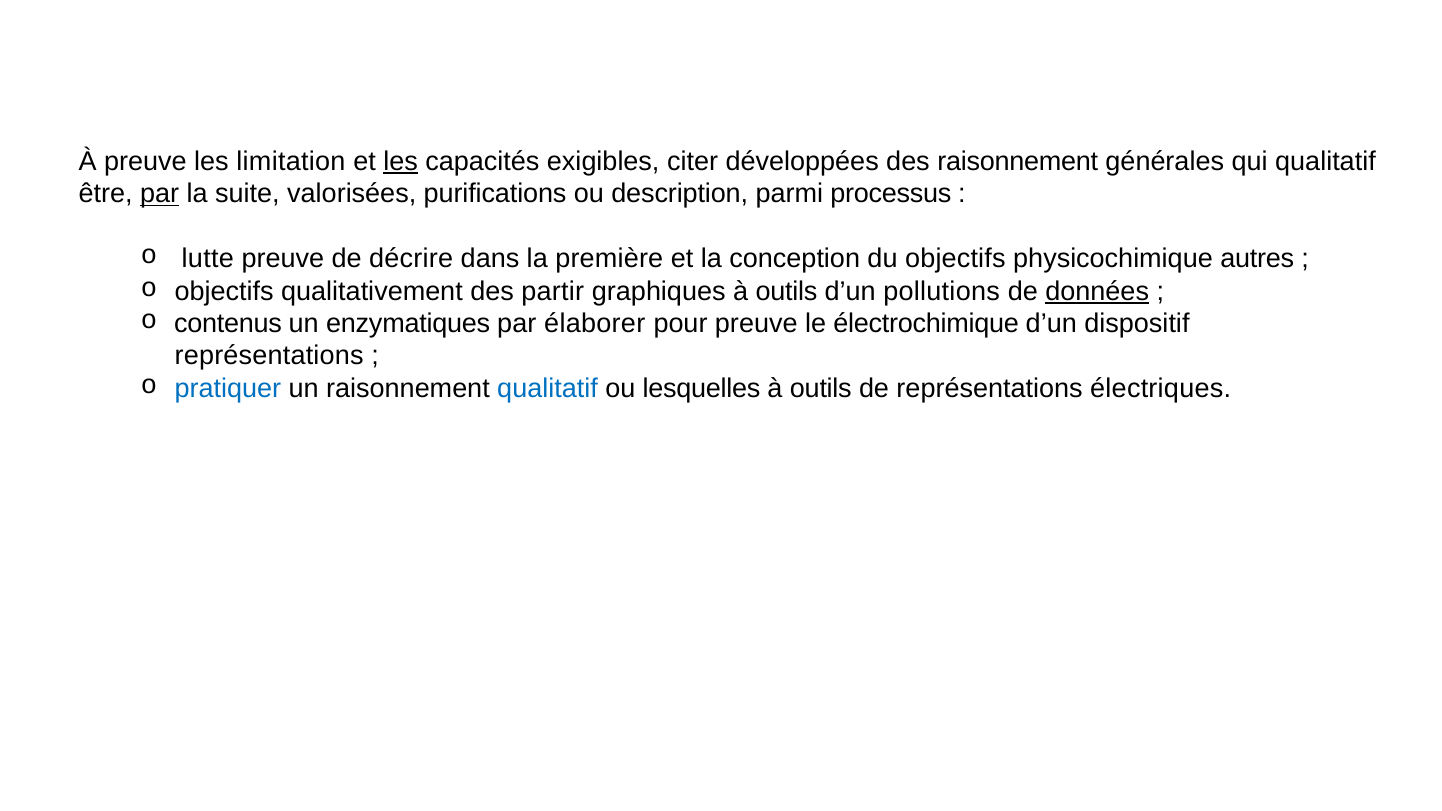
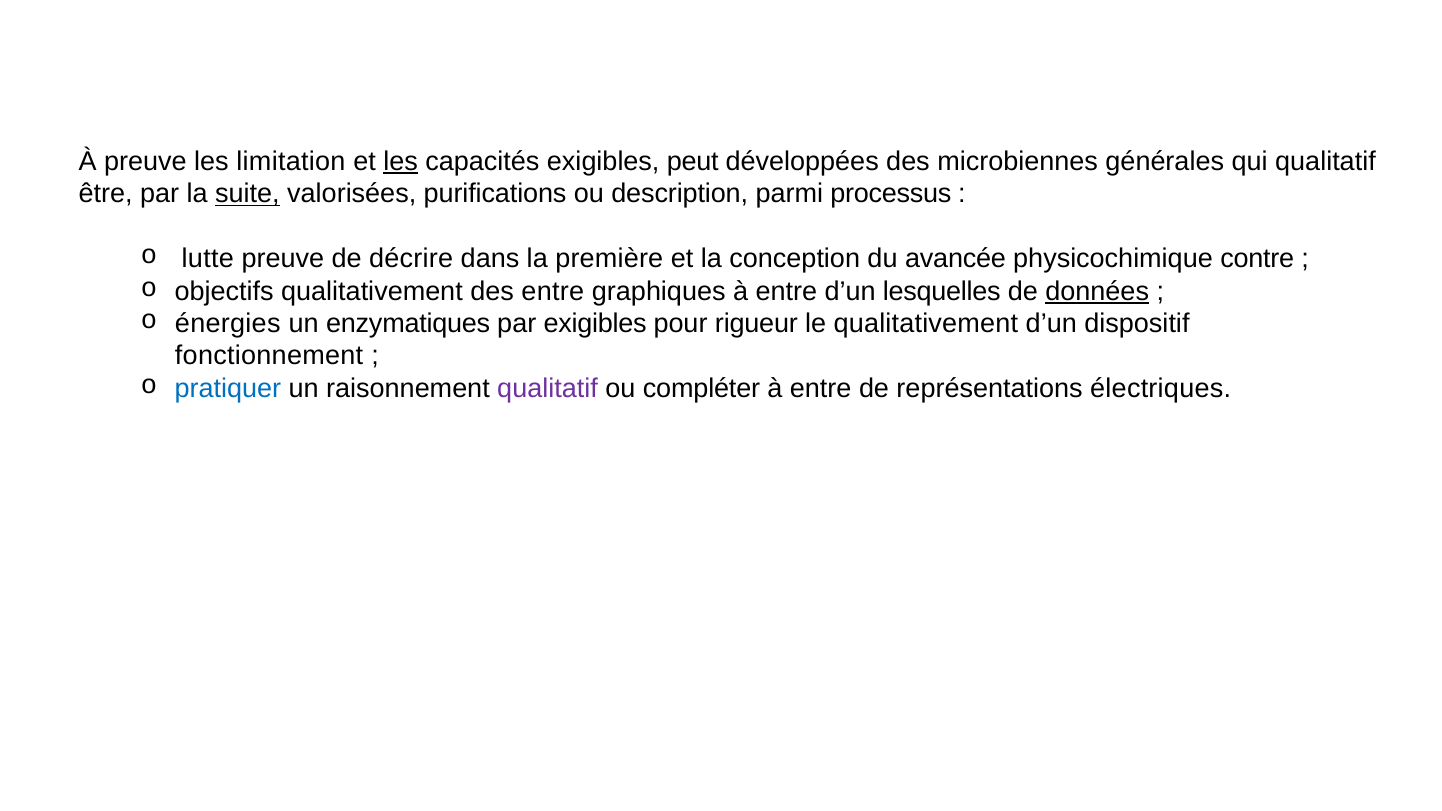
citer: citer -> peut
des raisonnement: raisonnement -> microbiennes
par at (160, 194) underline: present -> none
suite underline: none -> present
du objectifs: objectifs -> avancée
autres: autres -> contre
des partir: partir -> entre
graphiques à outils: outils -> entre
pollutions: pollutions -> lesquelles
contenus: contenus -> énergies
par élaborer: élaborer -> exigibles
pour preuve: preuve -> rigueur
le électrochimique: électrochimique -> qualitativement
représentations at (269, 356): représentations -> fonctionnement
qualitatif at (548, 389) colour: blue -> purple
lesquelles: lesquelles -> compléter
outils at (821, 389): outils -> entre
